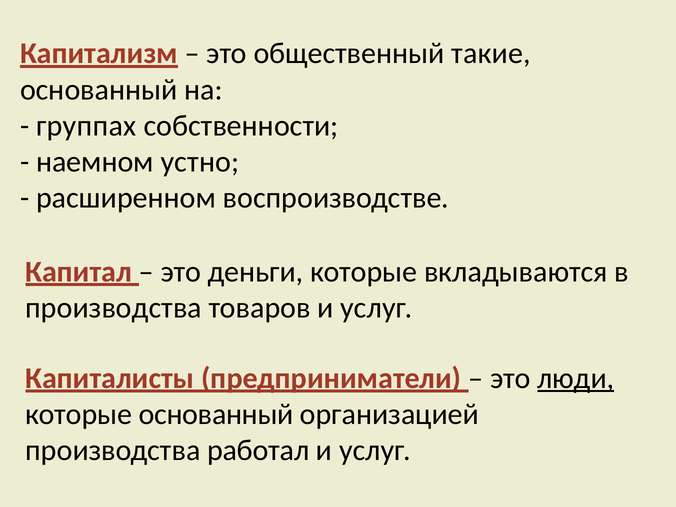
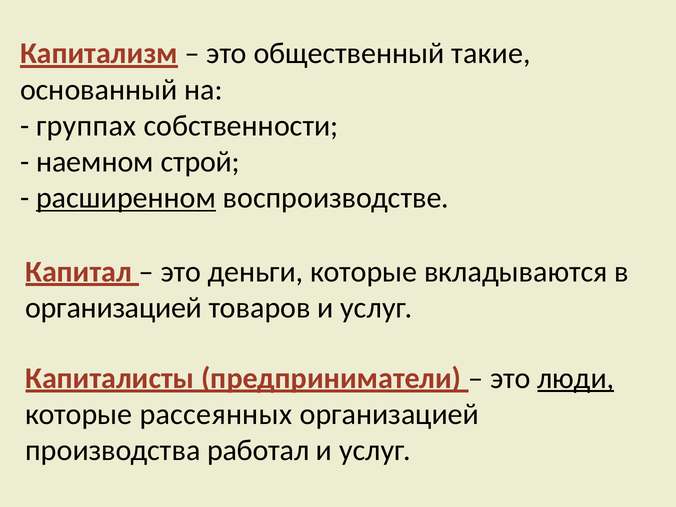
устно: устно -> строй
расширенном underline: none -> present
производства at (114, 308): производства -> организацией
которые основанный: основанный -> рассеянных
